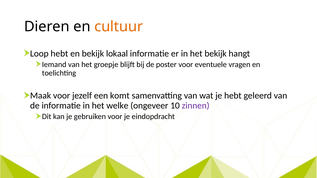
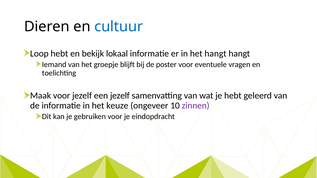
cultuur colour: orange -> blue
het bekijk: bekijk -> hangt
een komt: komt -> jezelf
welke: welke -> keuze
